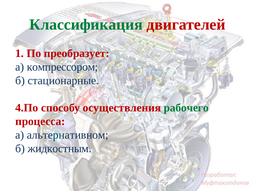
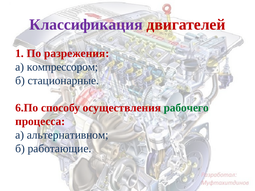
Классификация colour: green -> purple
преобразует: преобразует -> разрежения
4.По: 4.По -> 6.По
жидкостным: жидкостным -> работающие
